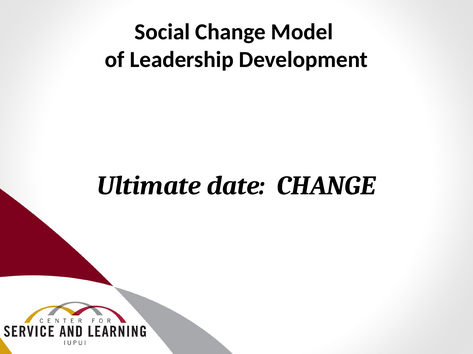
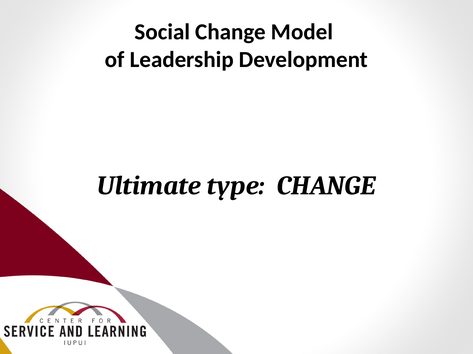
date: date -> type
